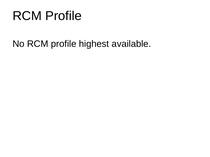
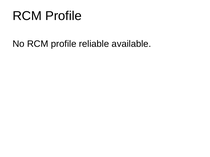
highest: highest -> reliable
